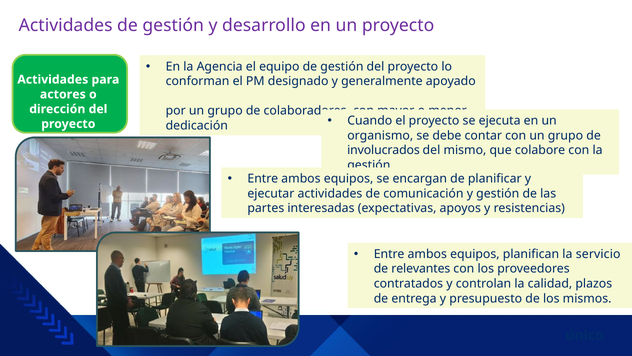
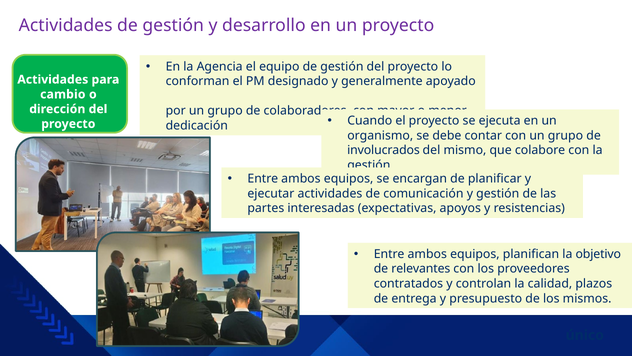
actores: actores -> cambio
servicio: servicio -> objetivo
